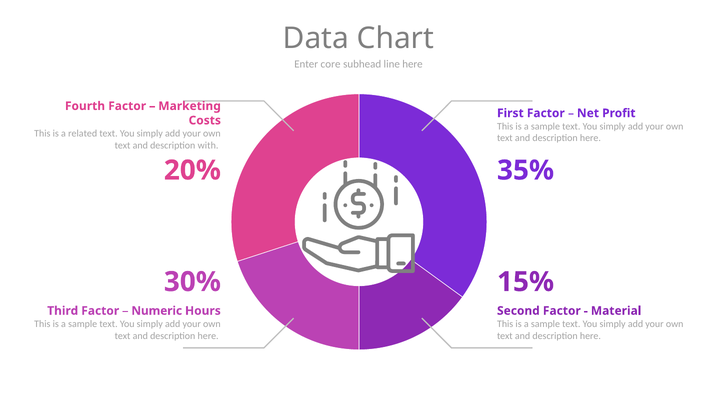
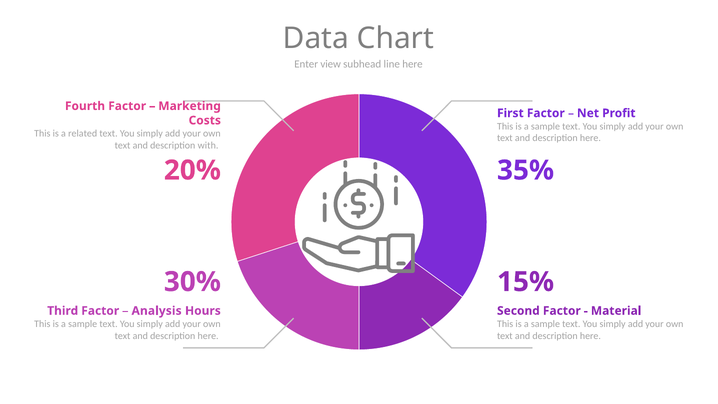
core: core -> view
Numeric: Numeric -> Analysis
